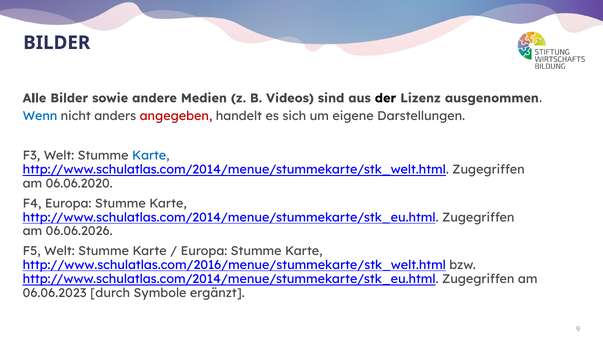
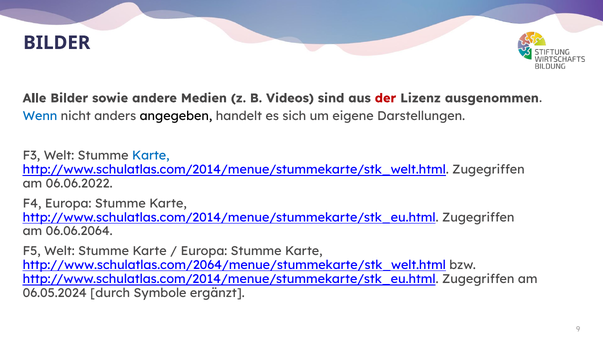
der colour: black -> red
angegeben colour: red -> black
06.06.2020: 06.06.2020 -> 06.06.2022
06.06.2026: 06.06.2026 -> 06.06.2064
http://www.schulatlas.com/2016/menue/stummekarte/stk_welt.html: http://www.schulatlas.com/2016/menue/stummekarte/stk_welt.html -> http://www.schulatlas.com/2064/menue/stummekarte/stk_welt.html
06.06.2023: 06.06.2023 -> 06.05.2024
